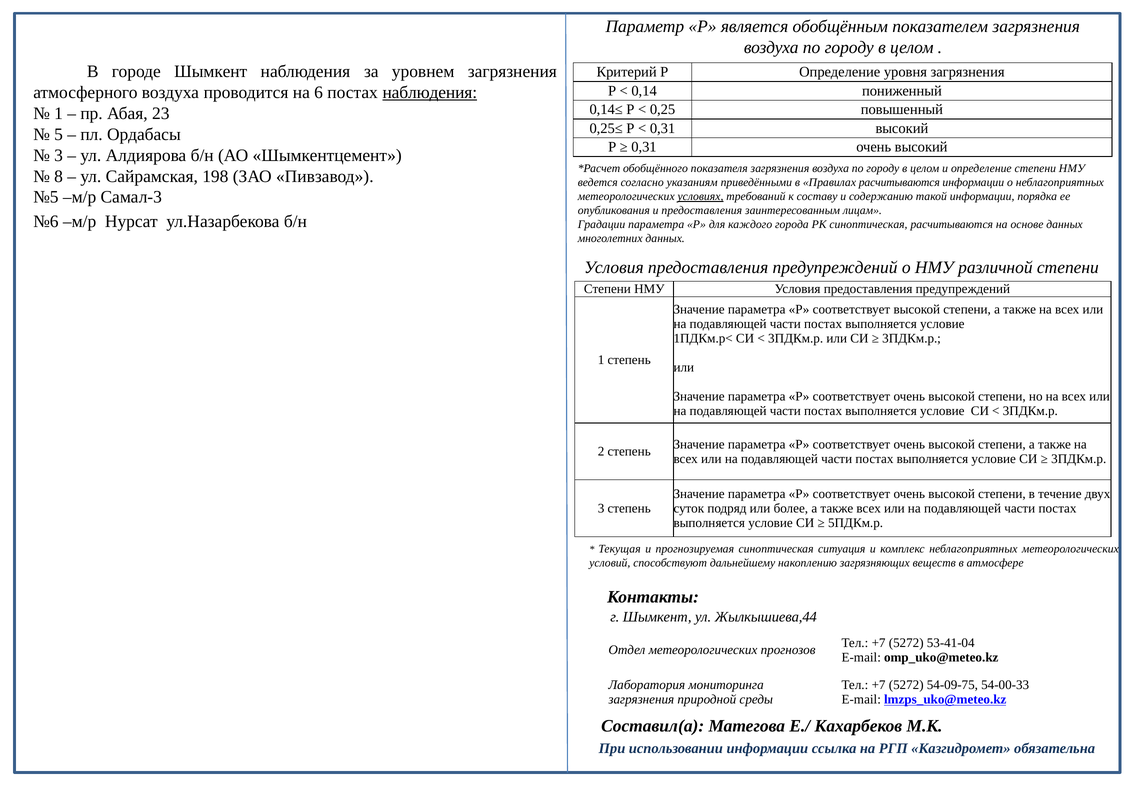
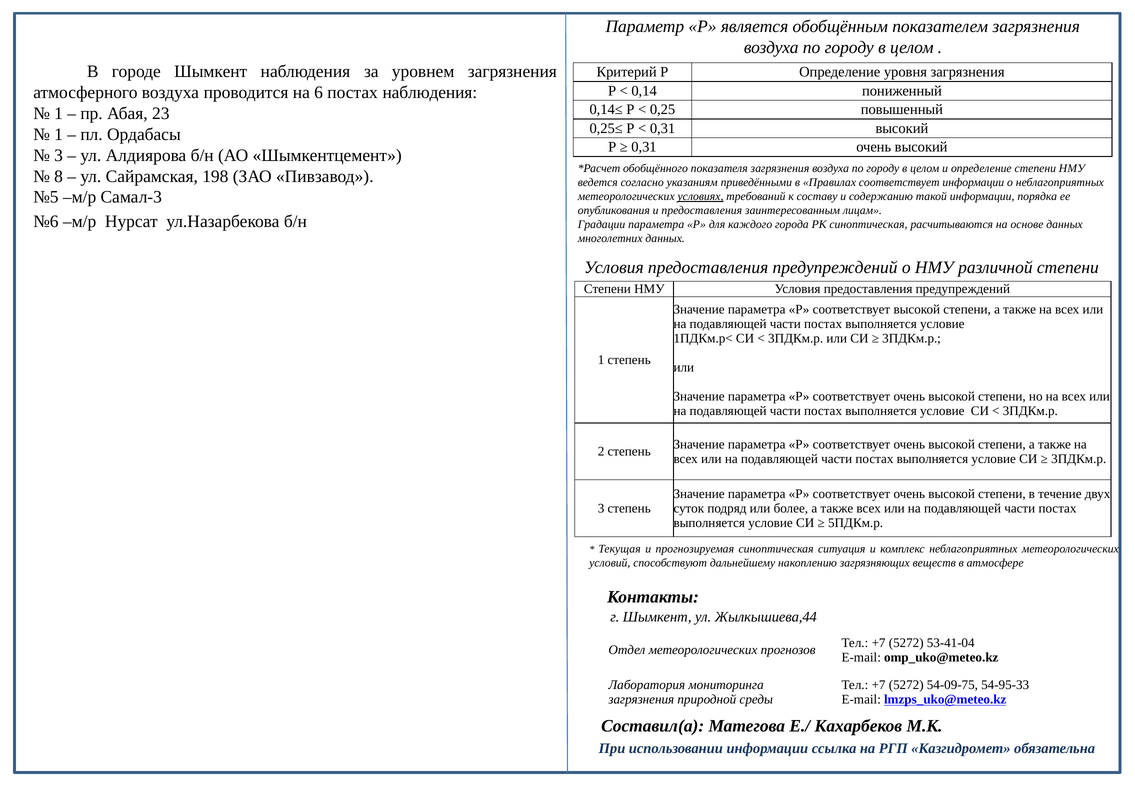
наблюдения at (430, 92) underline: present -> none
5 at (59, 134): 5 -> 1
Правилах расчитываются: расчитываются -> соответствует
54-00-33: 54-00-33 -> 54-95-33
